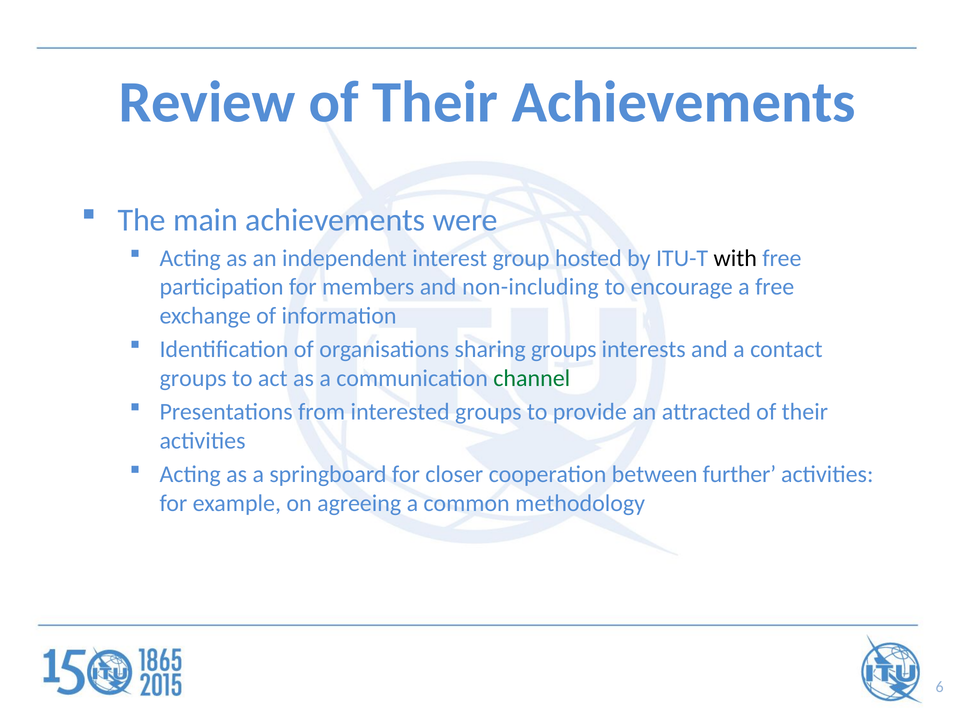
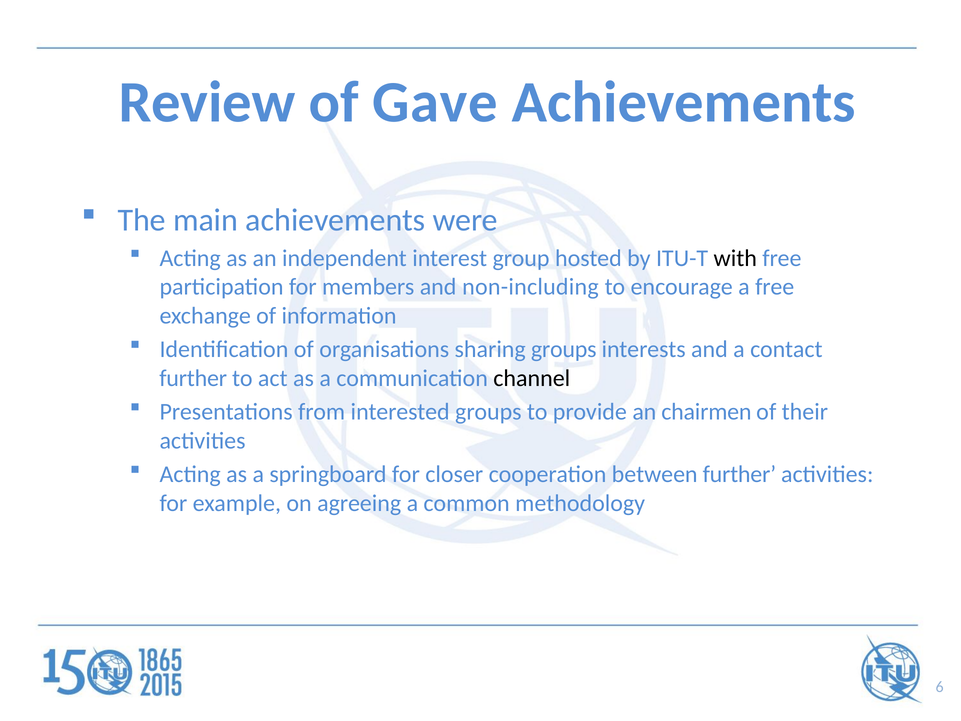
Review of Their: Their -> Gave
groups at (193, 378): groups -> further
channel colour: green -> black
attracted: attracted -> chairmen
